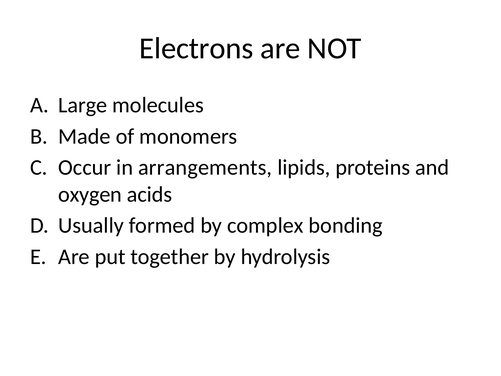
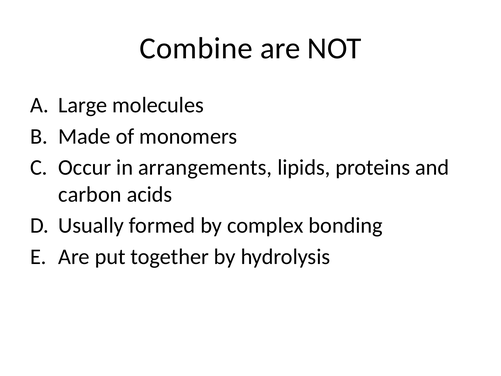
Electrons: Electrons -> Combine
oxygen: oxygen -> carbon
